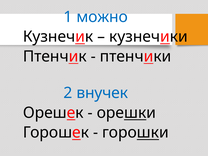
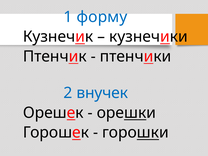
можно: можно -> форму
